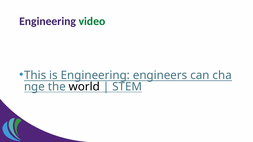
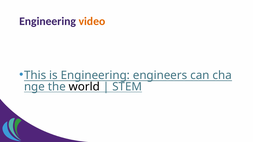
video colour: green -> orange
